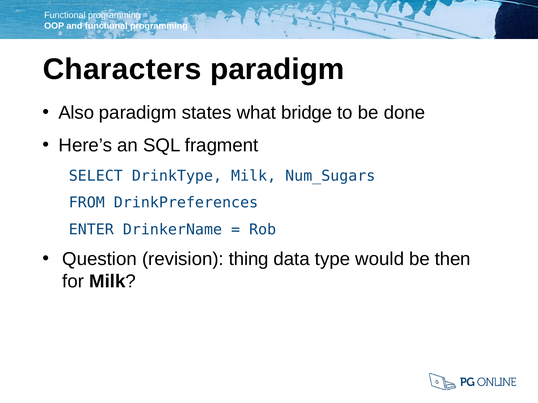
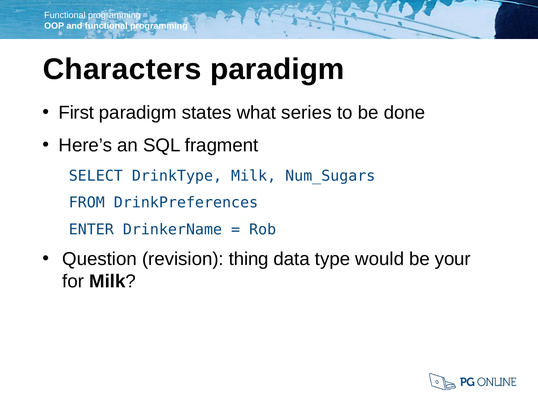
Also: Also -> First
bridge: bridge -> series
then: then -> your
